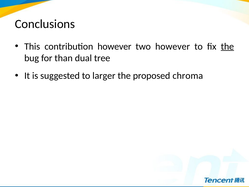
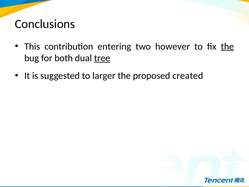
contribution however: however -> entering
than: than -> both
tree underline: none -> present
chroma: chroma -> created
